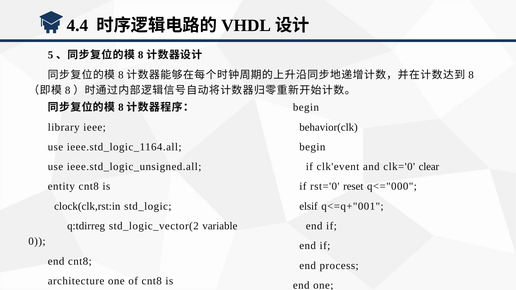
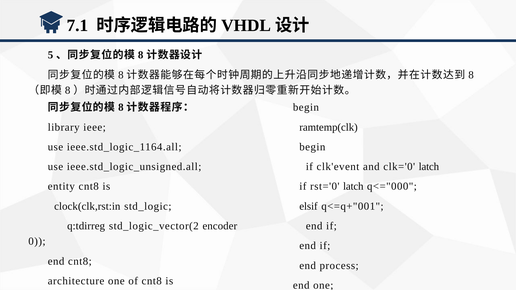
4.4: 4.4 -> 7.1
behavior(clk: behavior(clk -> ramtemp(clk
clk='0 clear: clear -> latch
rst='0 reset: reset -> latch
variable: variable -> encoder
